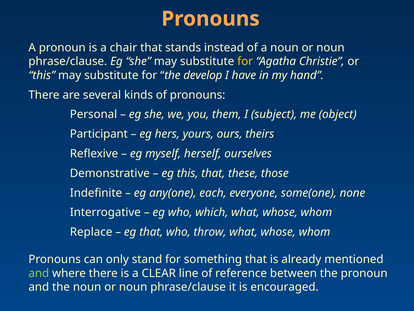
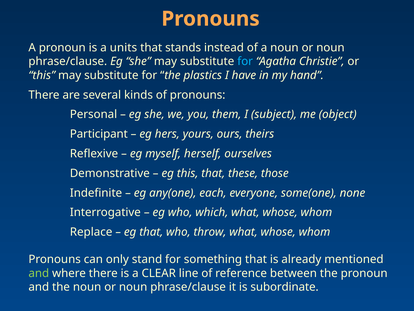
chair: chair -> units
for at (245, 61) colour: yellow -> light blue
develop: develop -> plastics
encouraged: encouraged -> subordinate
